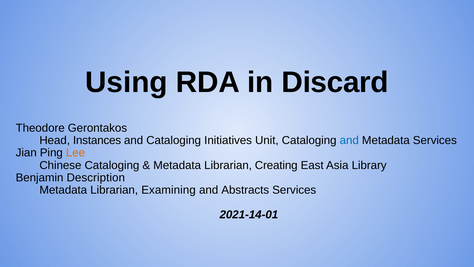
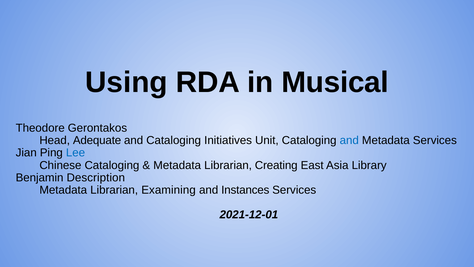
Discard: Discard -> Musical
Instances: Instances -> Adequate
Lee colour: orange -> blue
Abstracts: Abstracts -> Instances
2021-14-01: 2021-14-01 -> 2021-12-01
